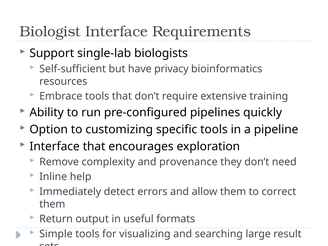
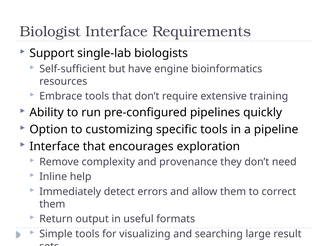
privacy: privacy -> engine
